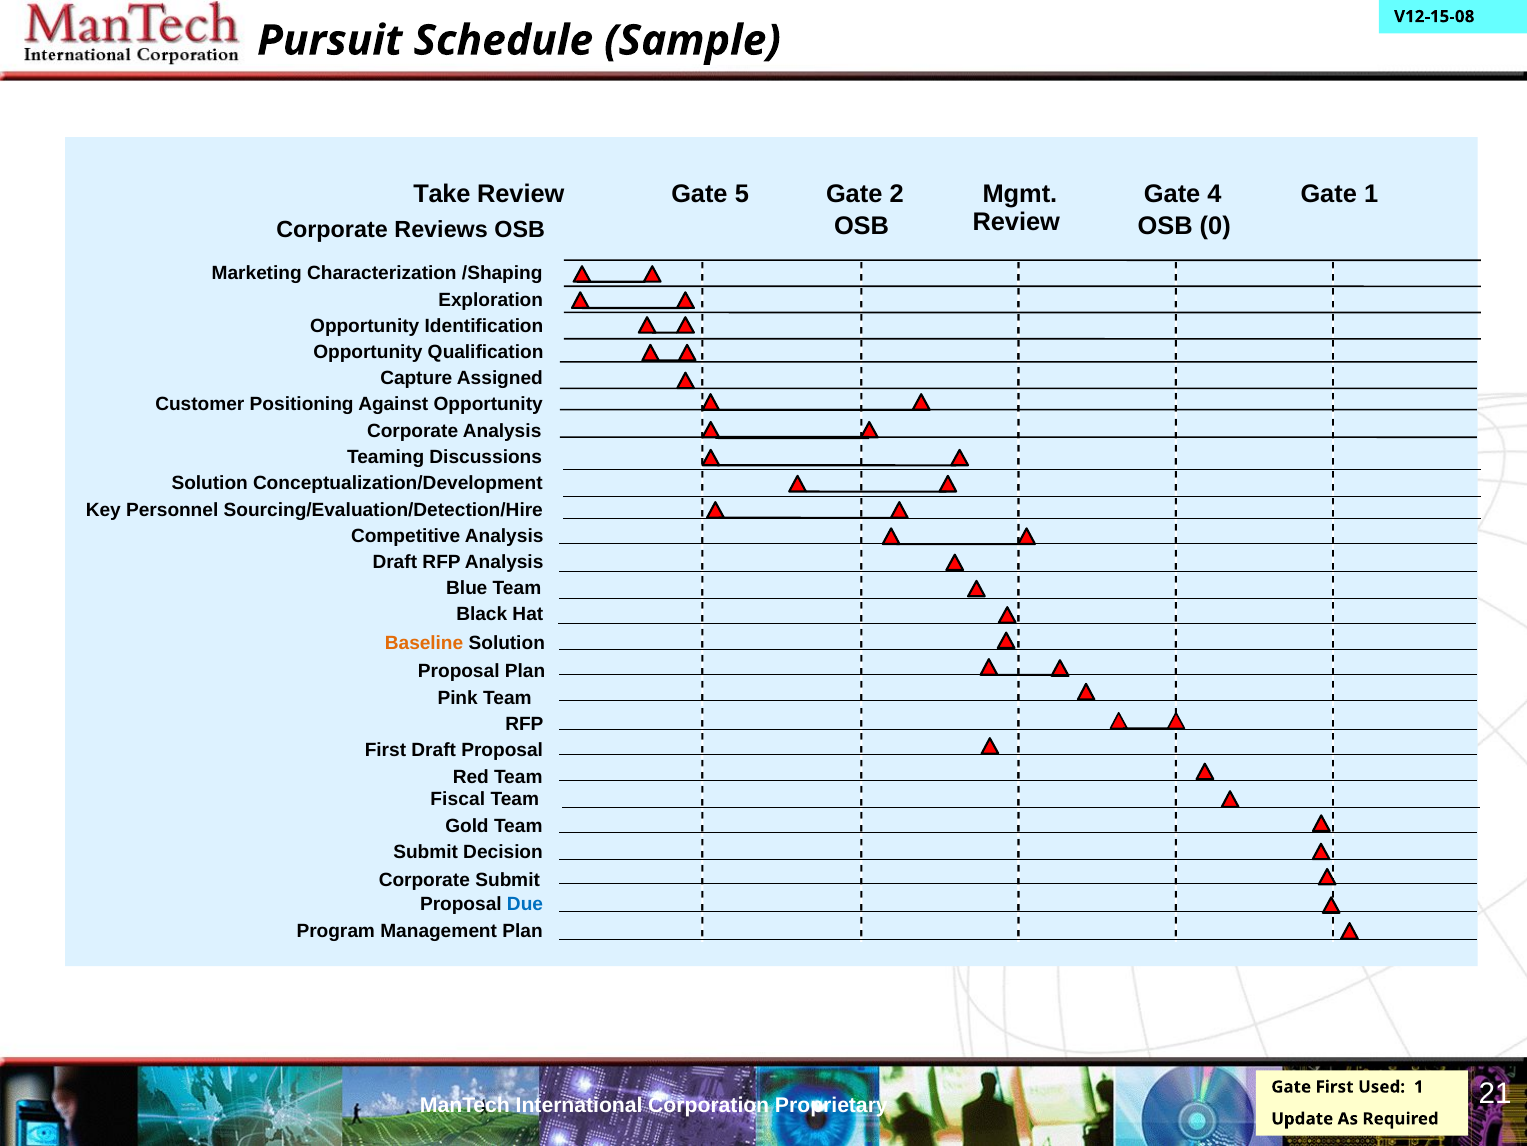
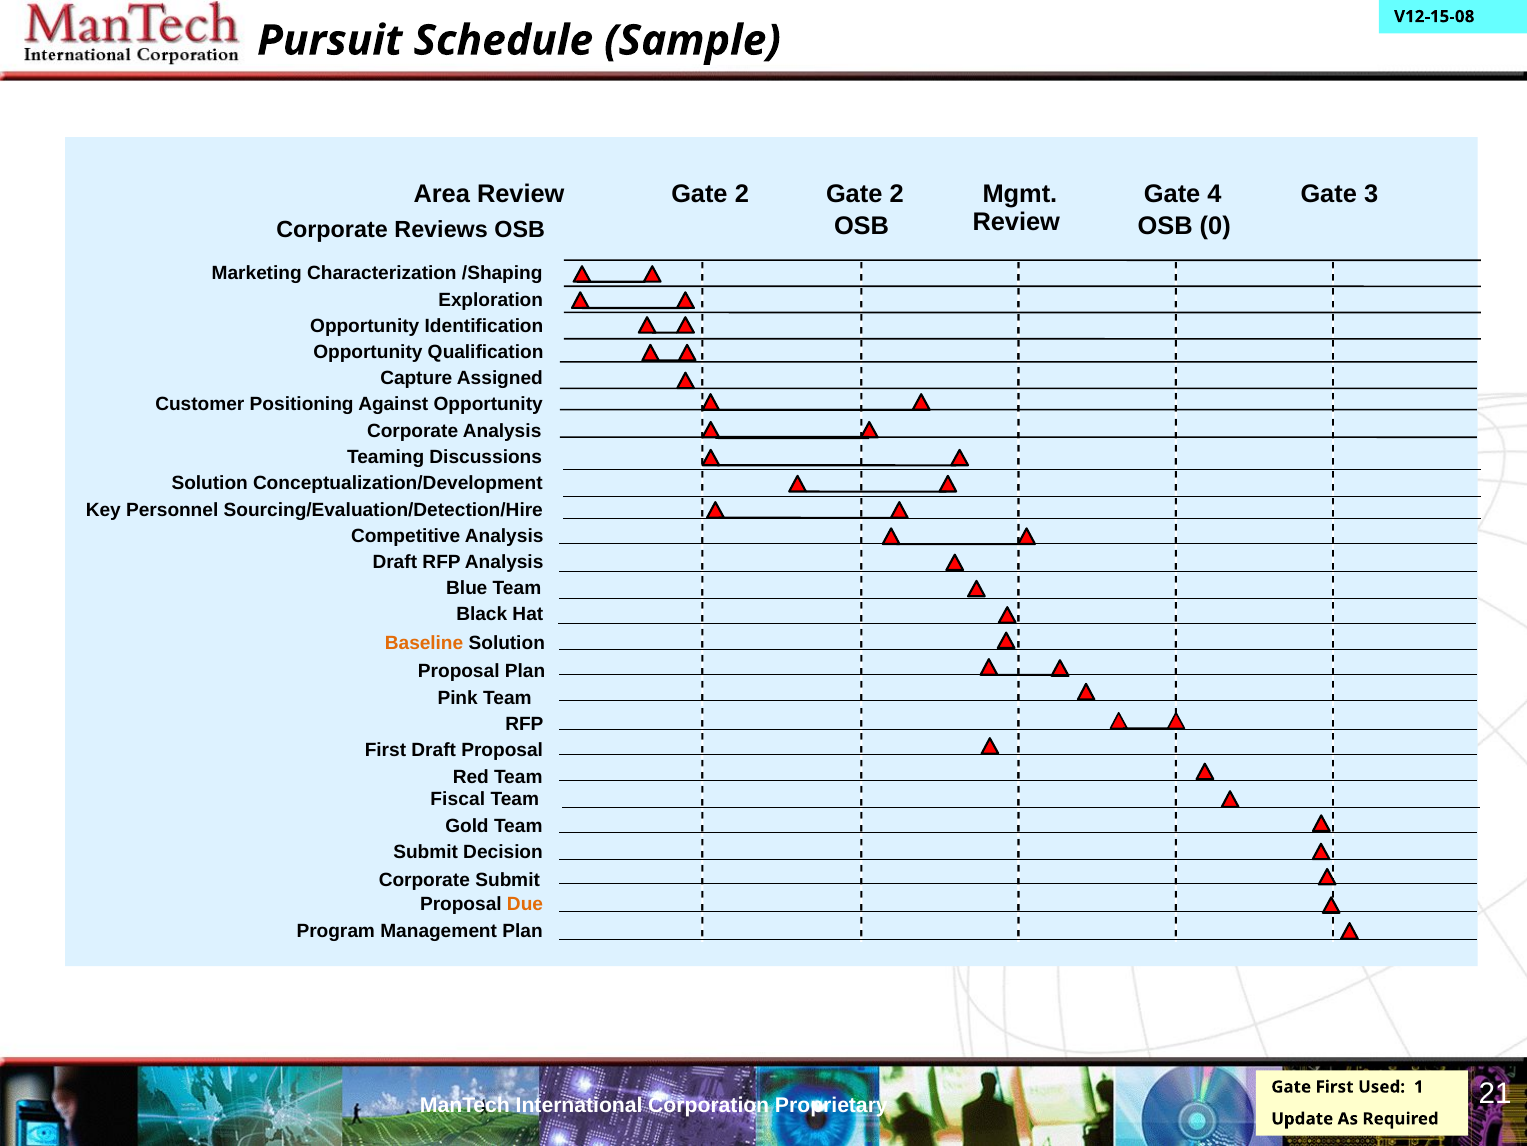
Take: Take -> Area
5 at (742, 194): 5 -> 2
Gate 1: 1 -> 3
Due colour: blue -> orange
